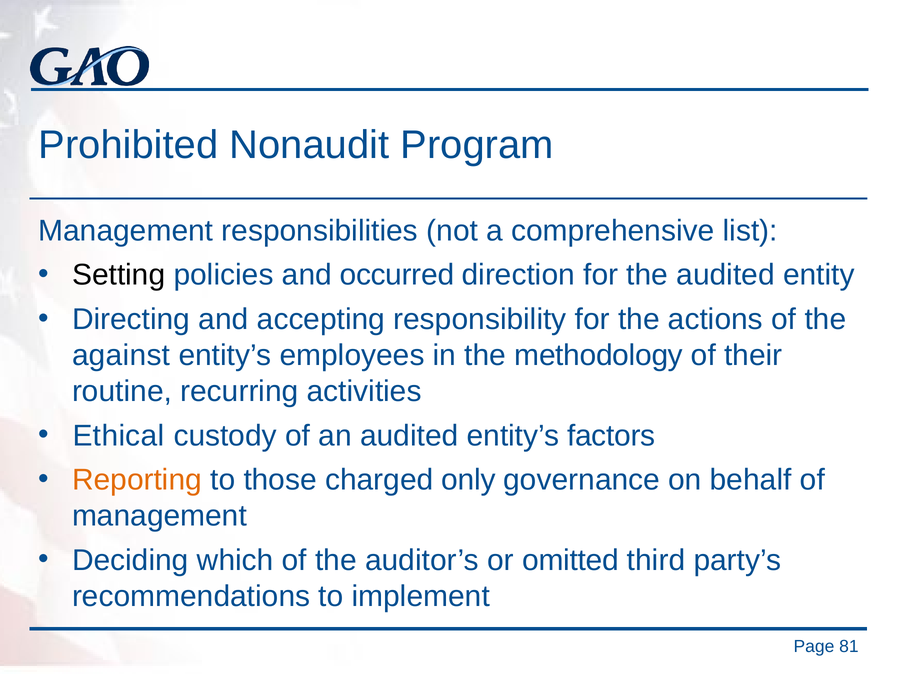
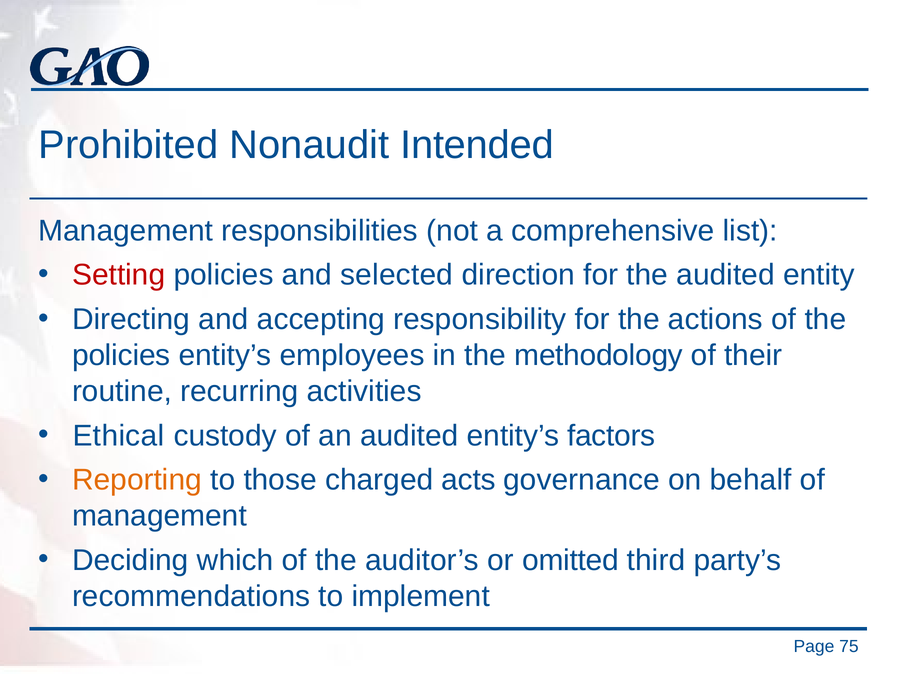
Program: Program -> Intended
Setting colour: black -> red
occurred: occurred -> selected
against at (121, 355): against -> policies
only: only -> acts
81: 81 -> 75
